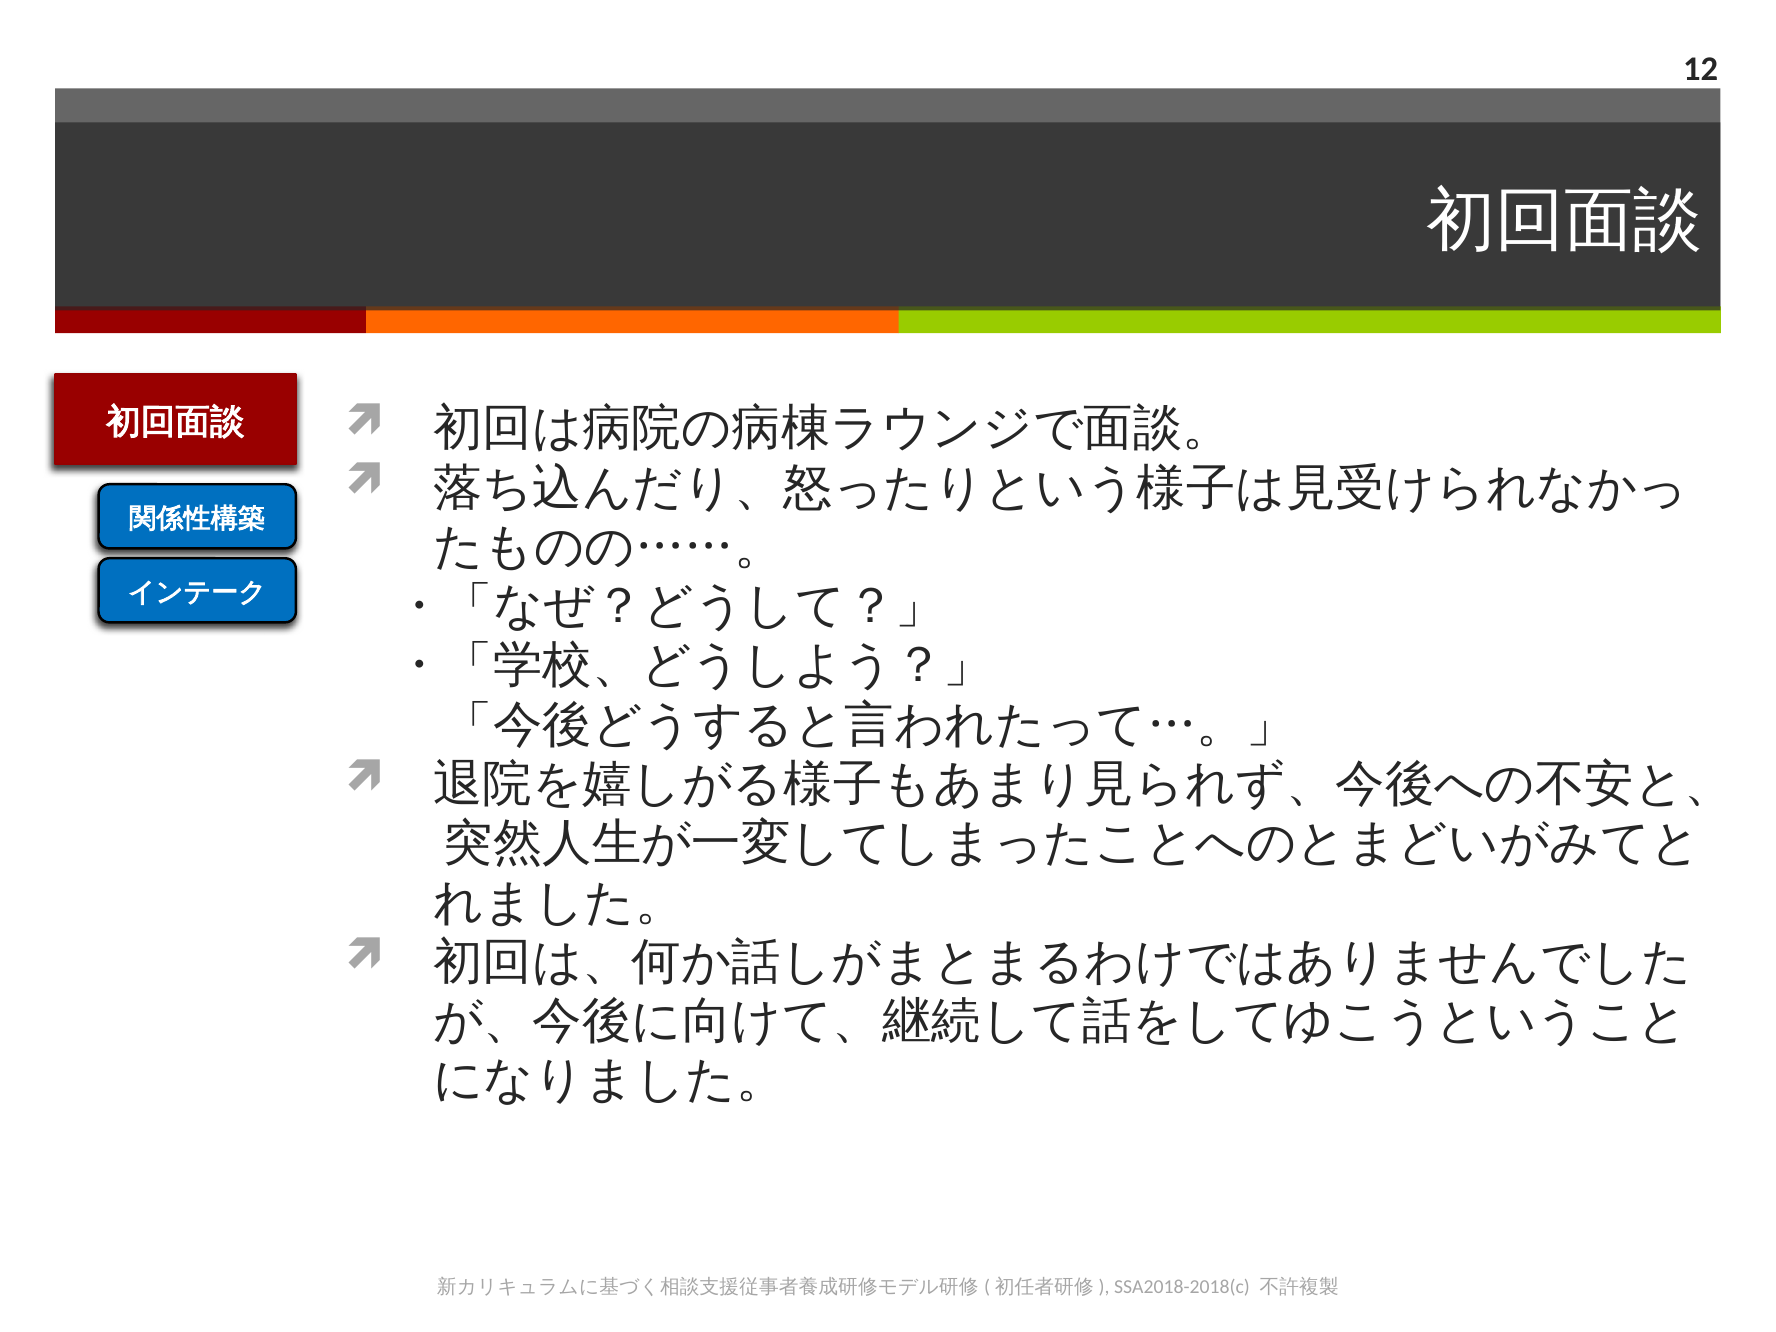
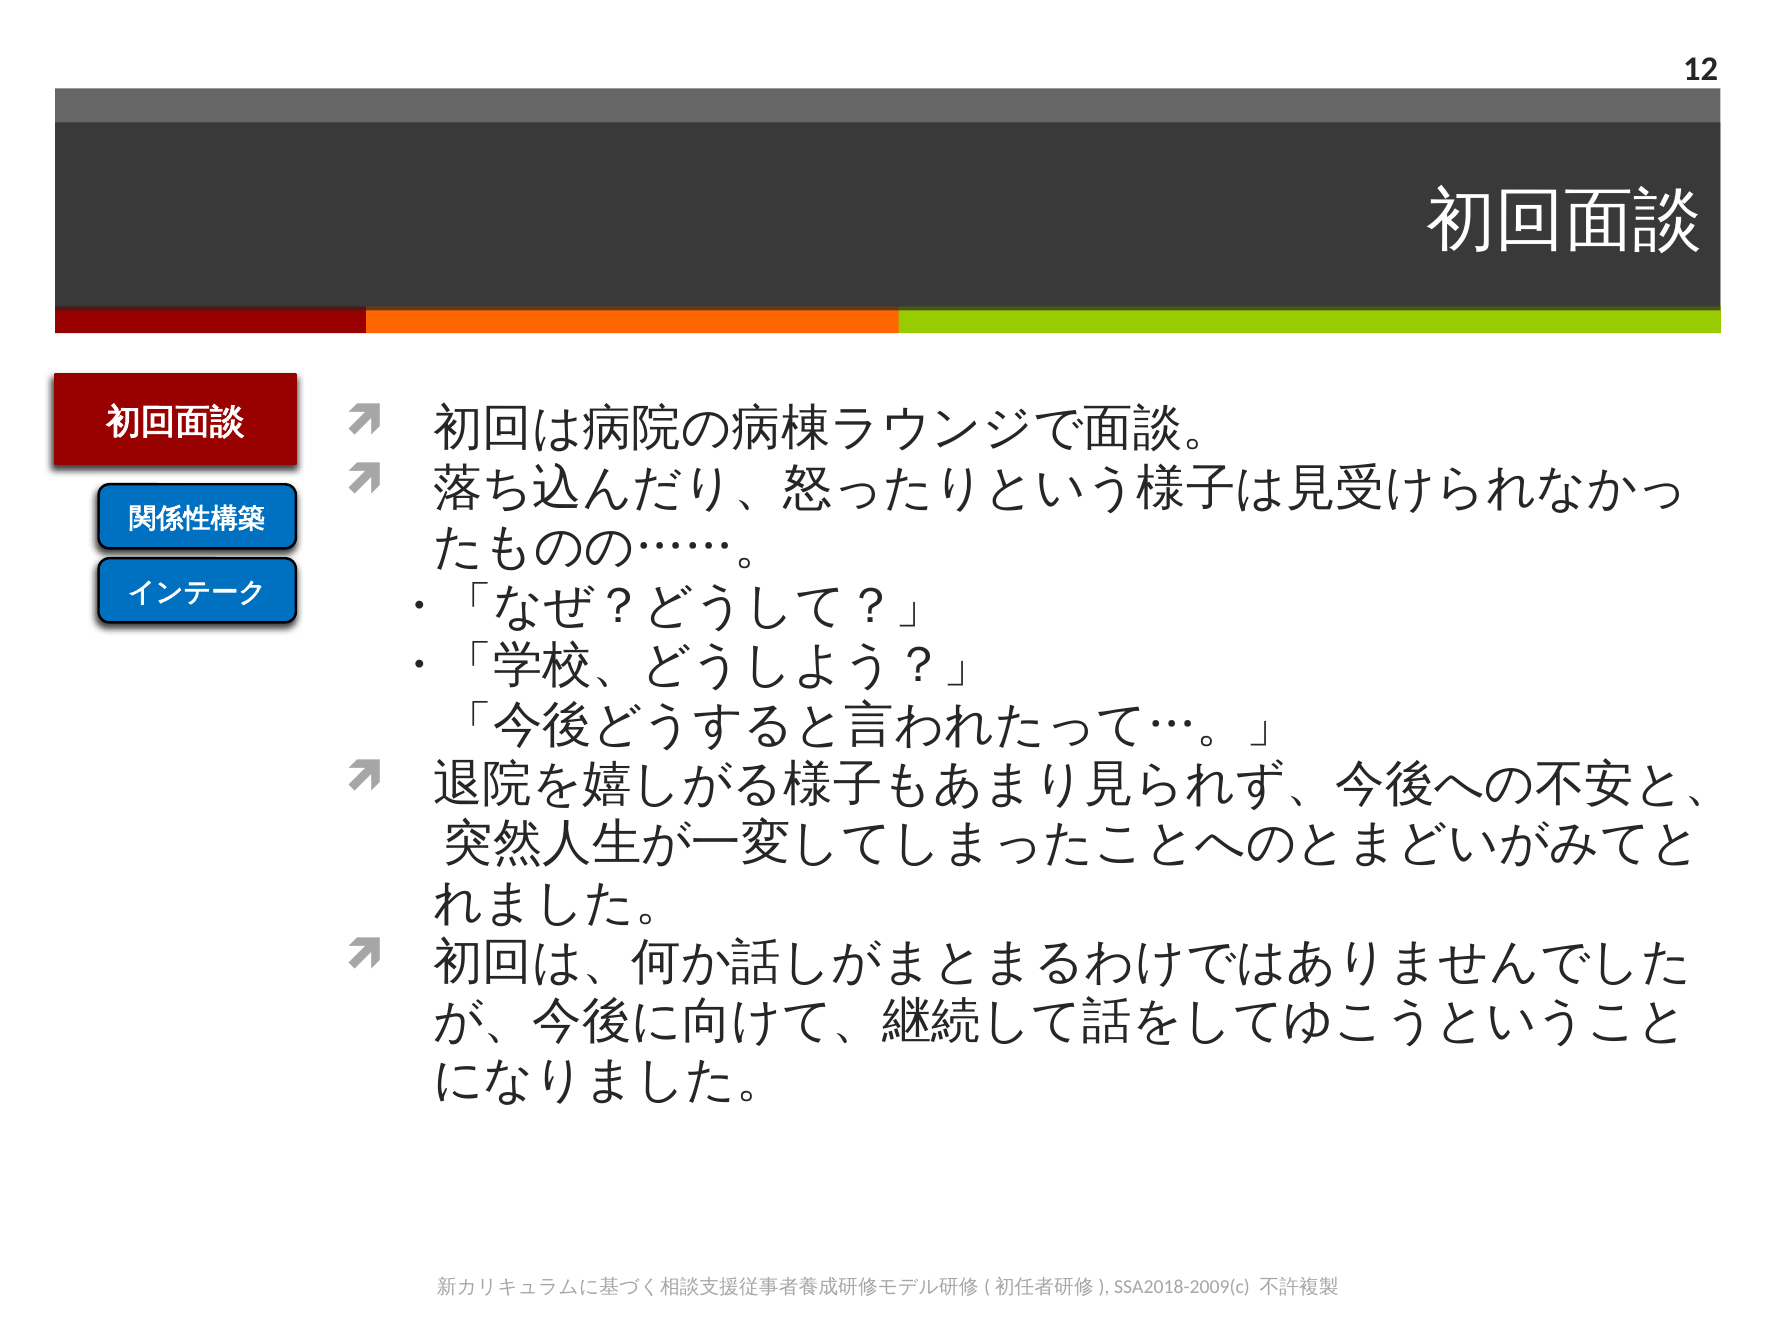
SSA2018-2018(c: SSA2018-2018(c -> SSA2018-2009(c
